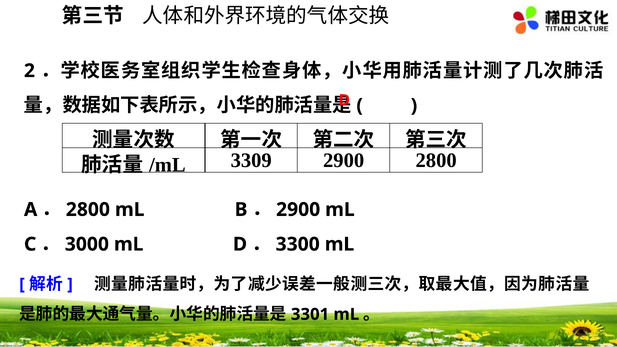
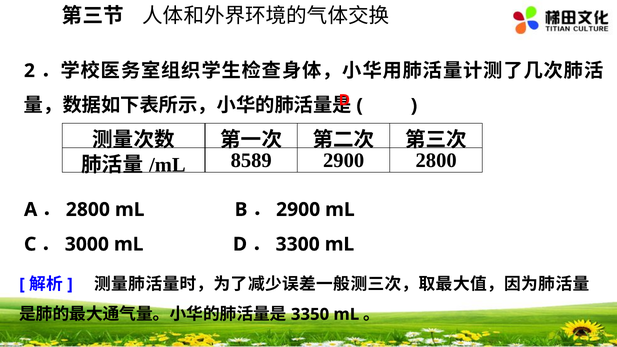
3309: 3309 -> 8589
3301: 3301 -> 3350
